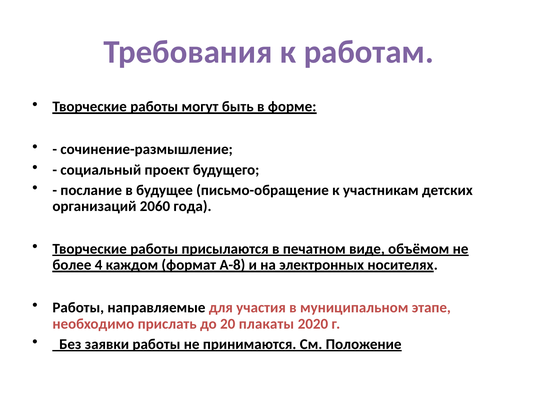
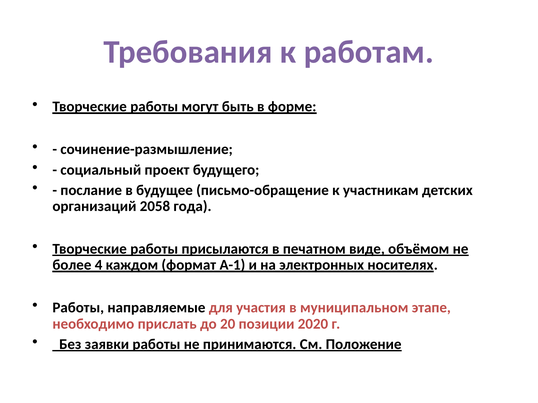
2060: 2060 -> 2058
А-8: А-8 -> А-1
плакаты: плакаты -> позиции
